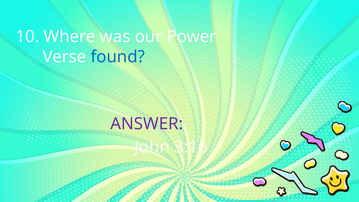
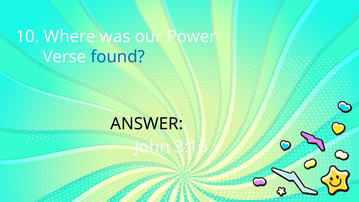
ANSWER colour: purple -> black
